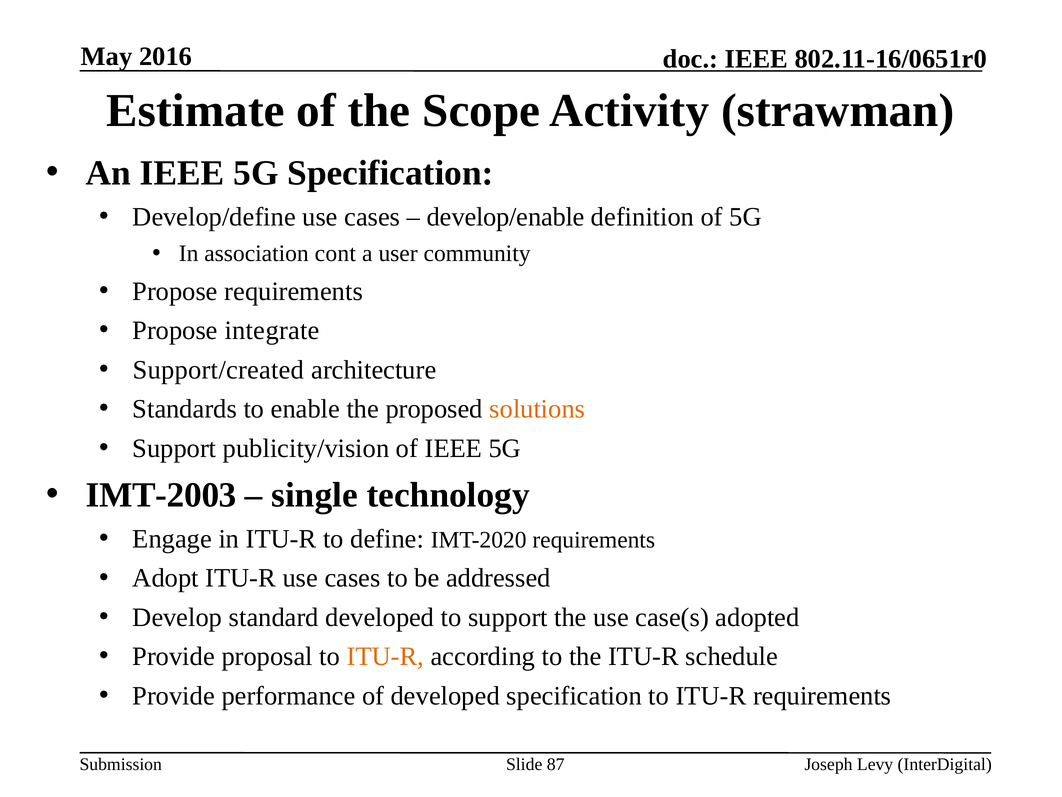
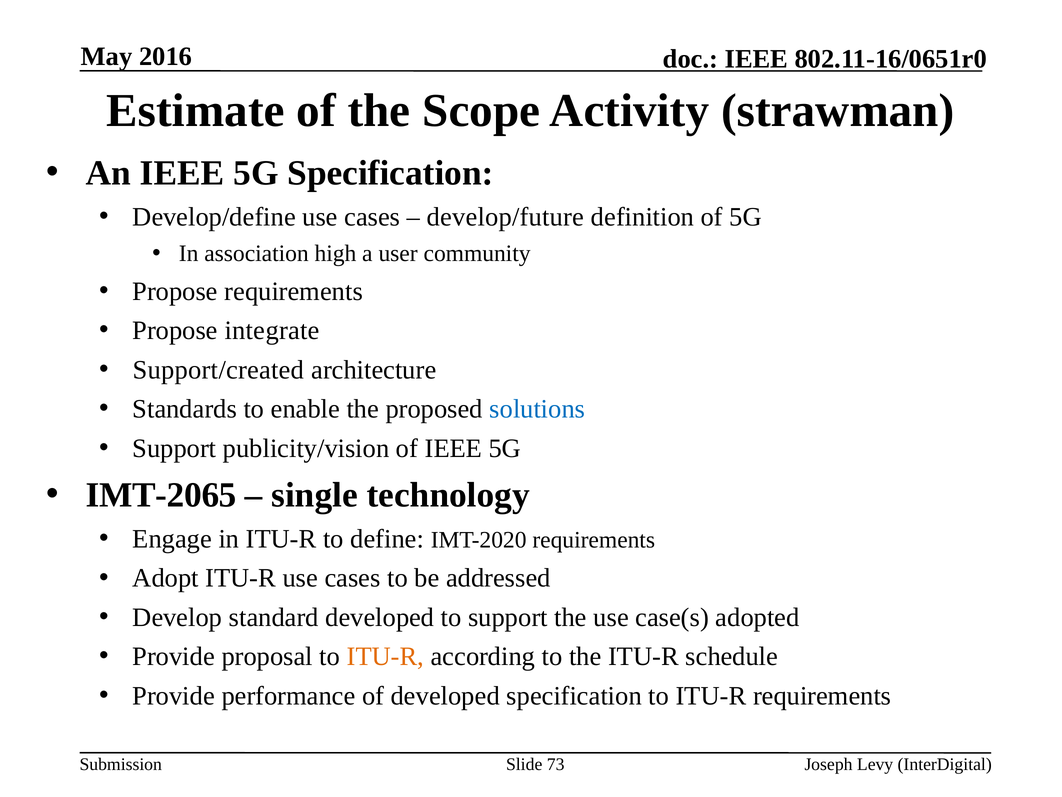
develop/enable: develop/enable -> develop/future
cont: cont -> high
solutions colour: orange -> blue
IMT-2003: IMT-2003 -> IMT-2065
87: 87 -> 73
